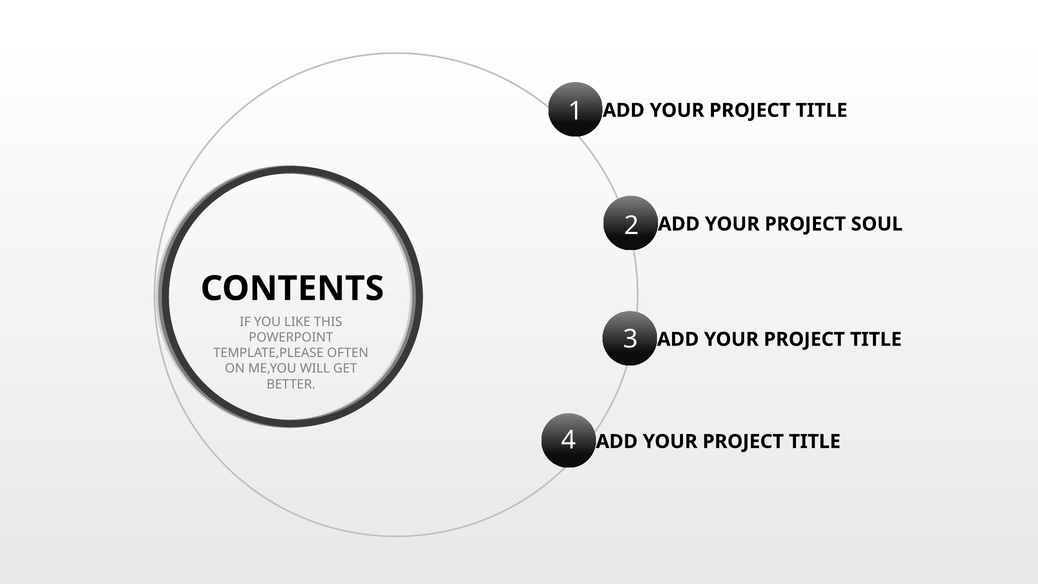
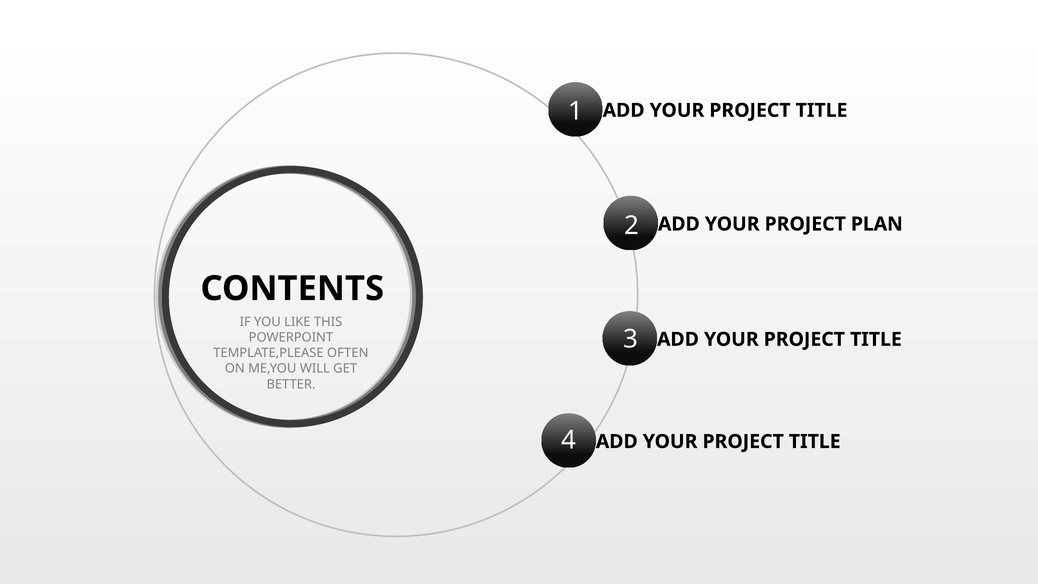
SOUL: SOUL -> PLAN
